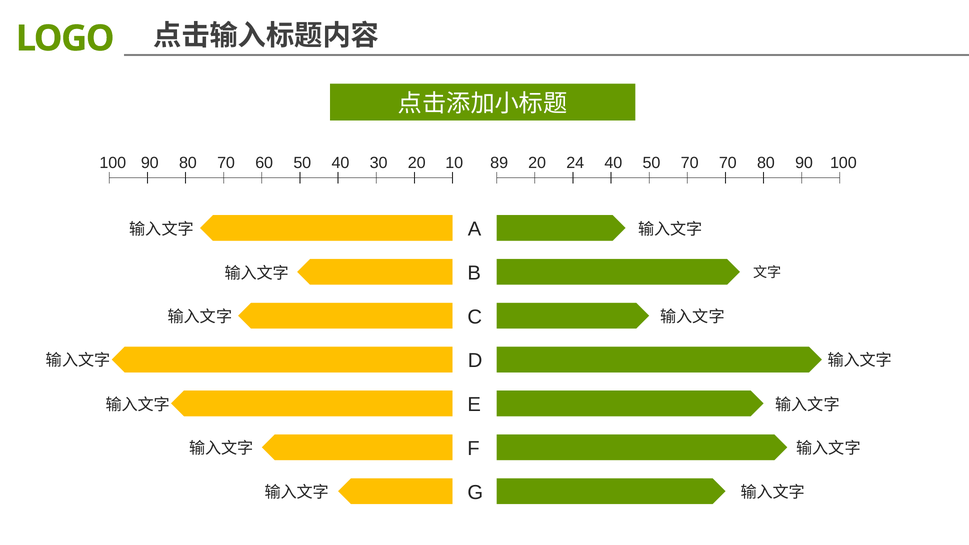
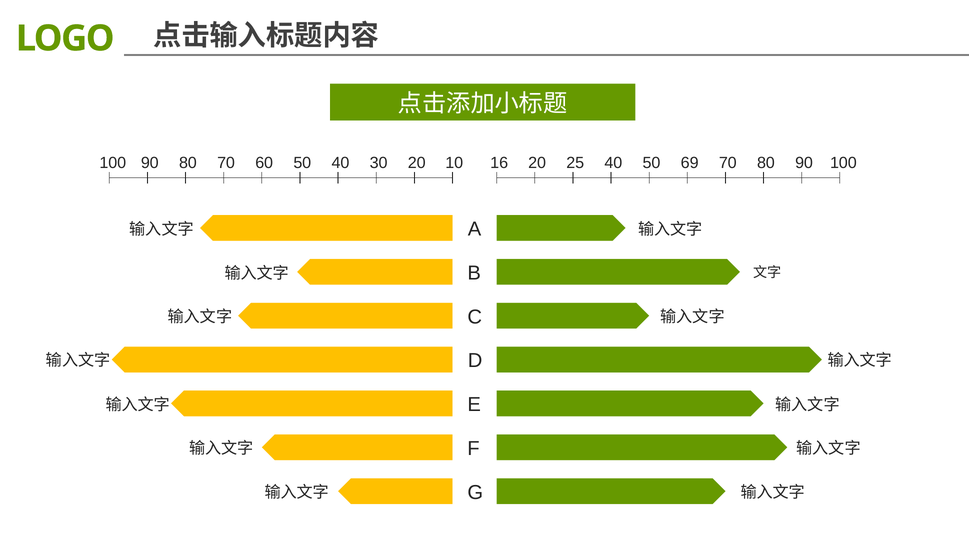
89: 89 -> 16
24: 24 -> 25
50 70: 70 -> 69
